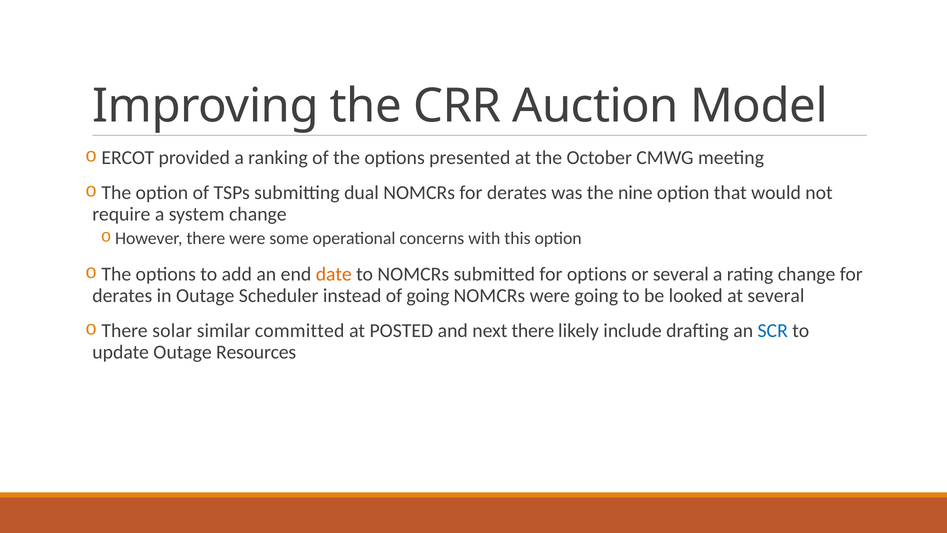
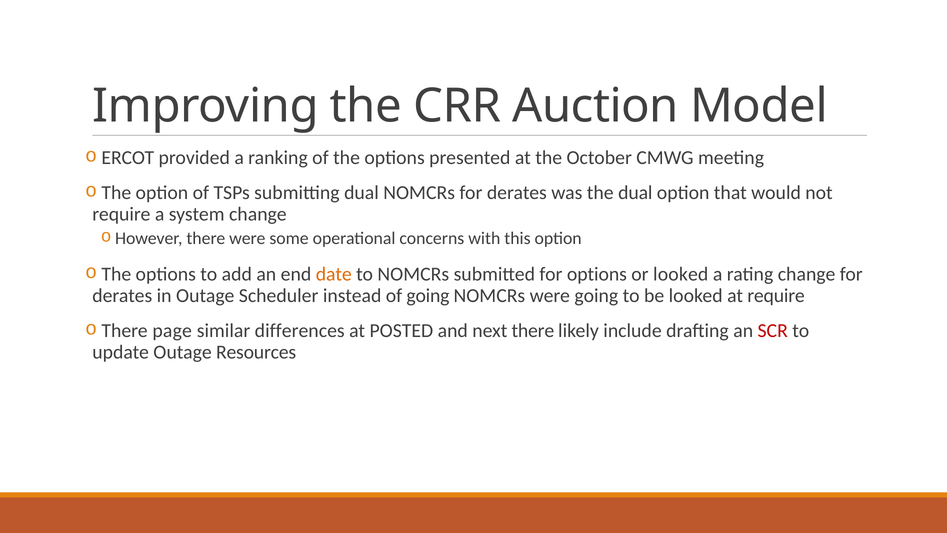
the nine: nine -> dual
or several: several -> looked
at several: several -> require
solar: solar -> page
committed: committed -> differences
SCR colour: blue -> red
